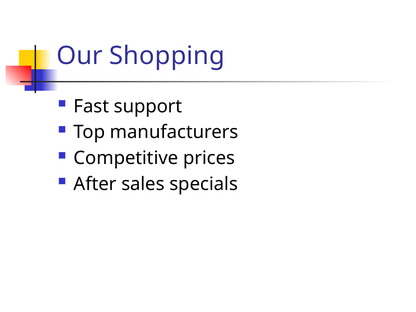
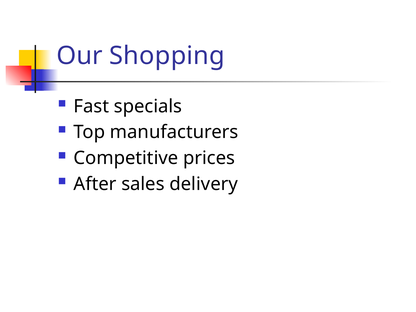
support: support -> specials
specials: specials -> delivery
